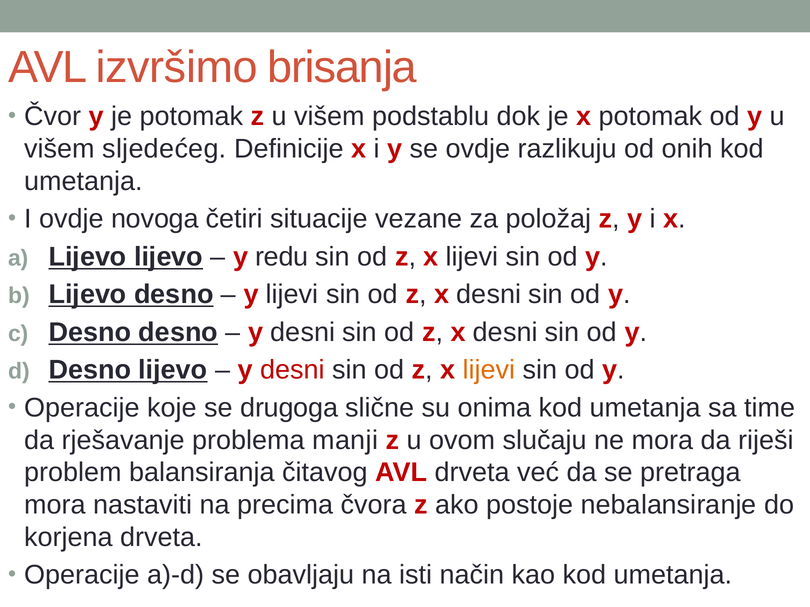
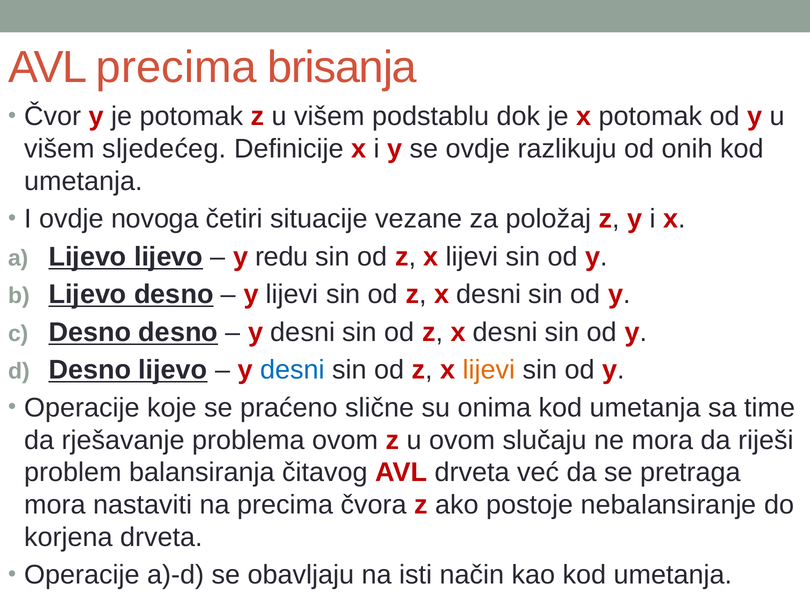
AVL izvršimo: izvršimo -> precima
desni at (292, 370) colour: red -> blue
drugoga: drugoga -> praćeno
problema manji: manji -> ovom
